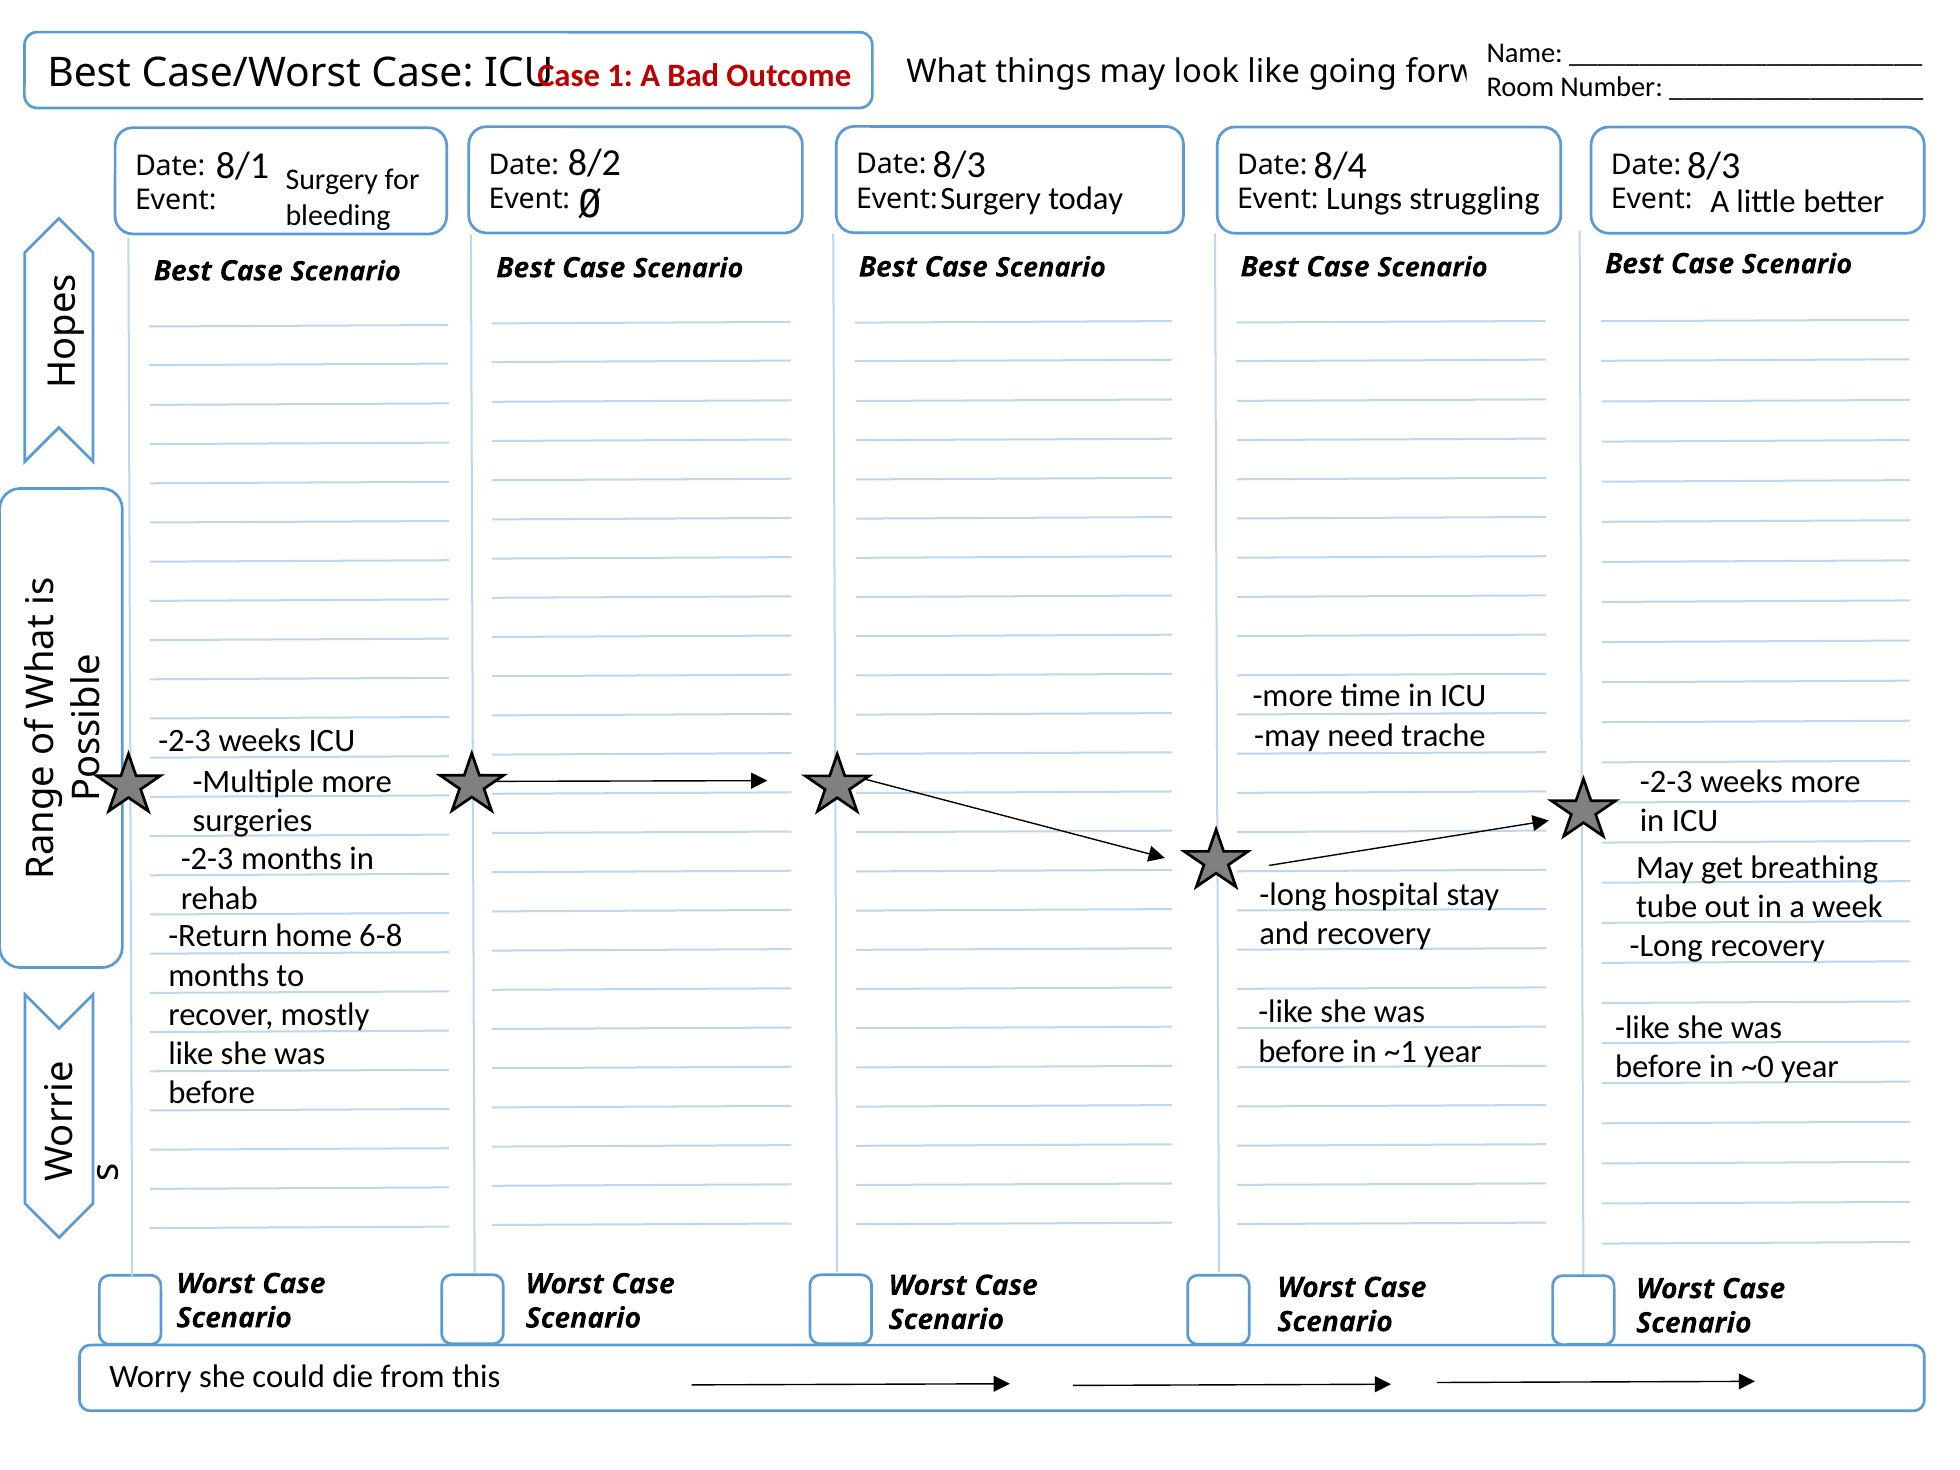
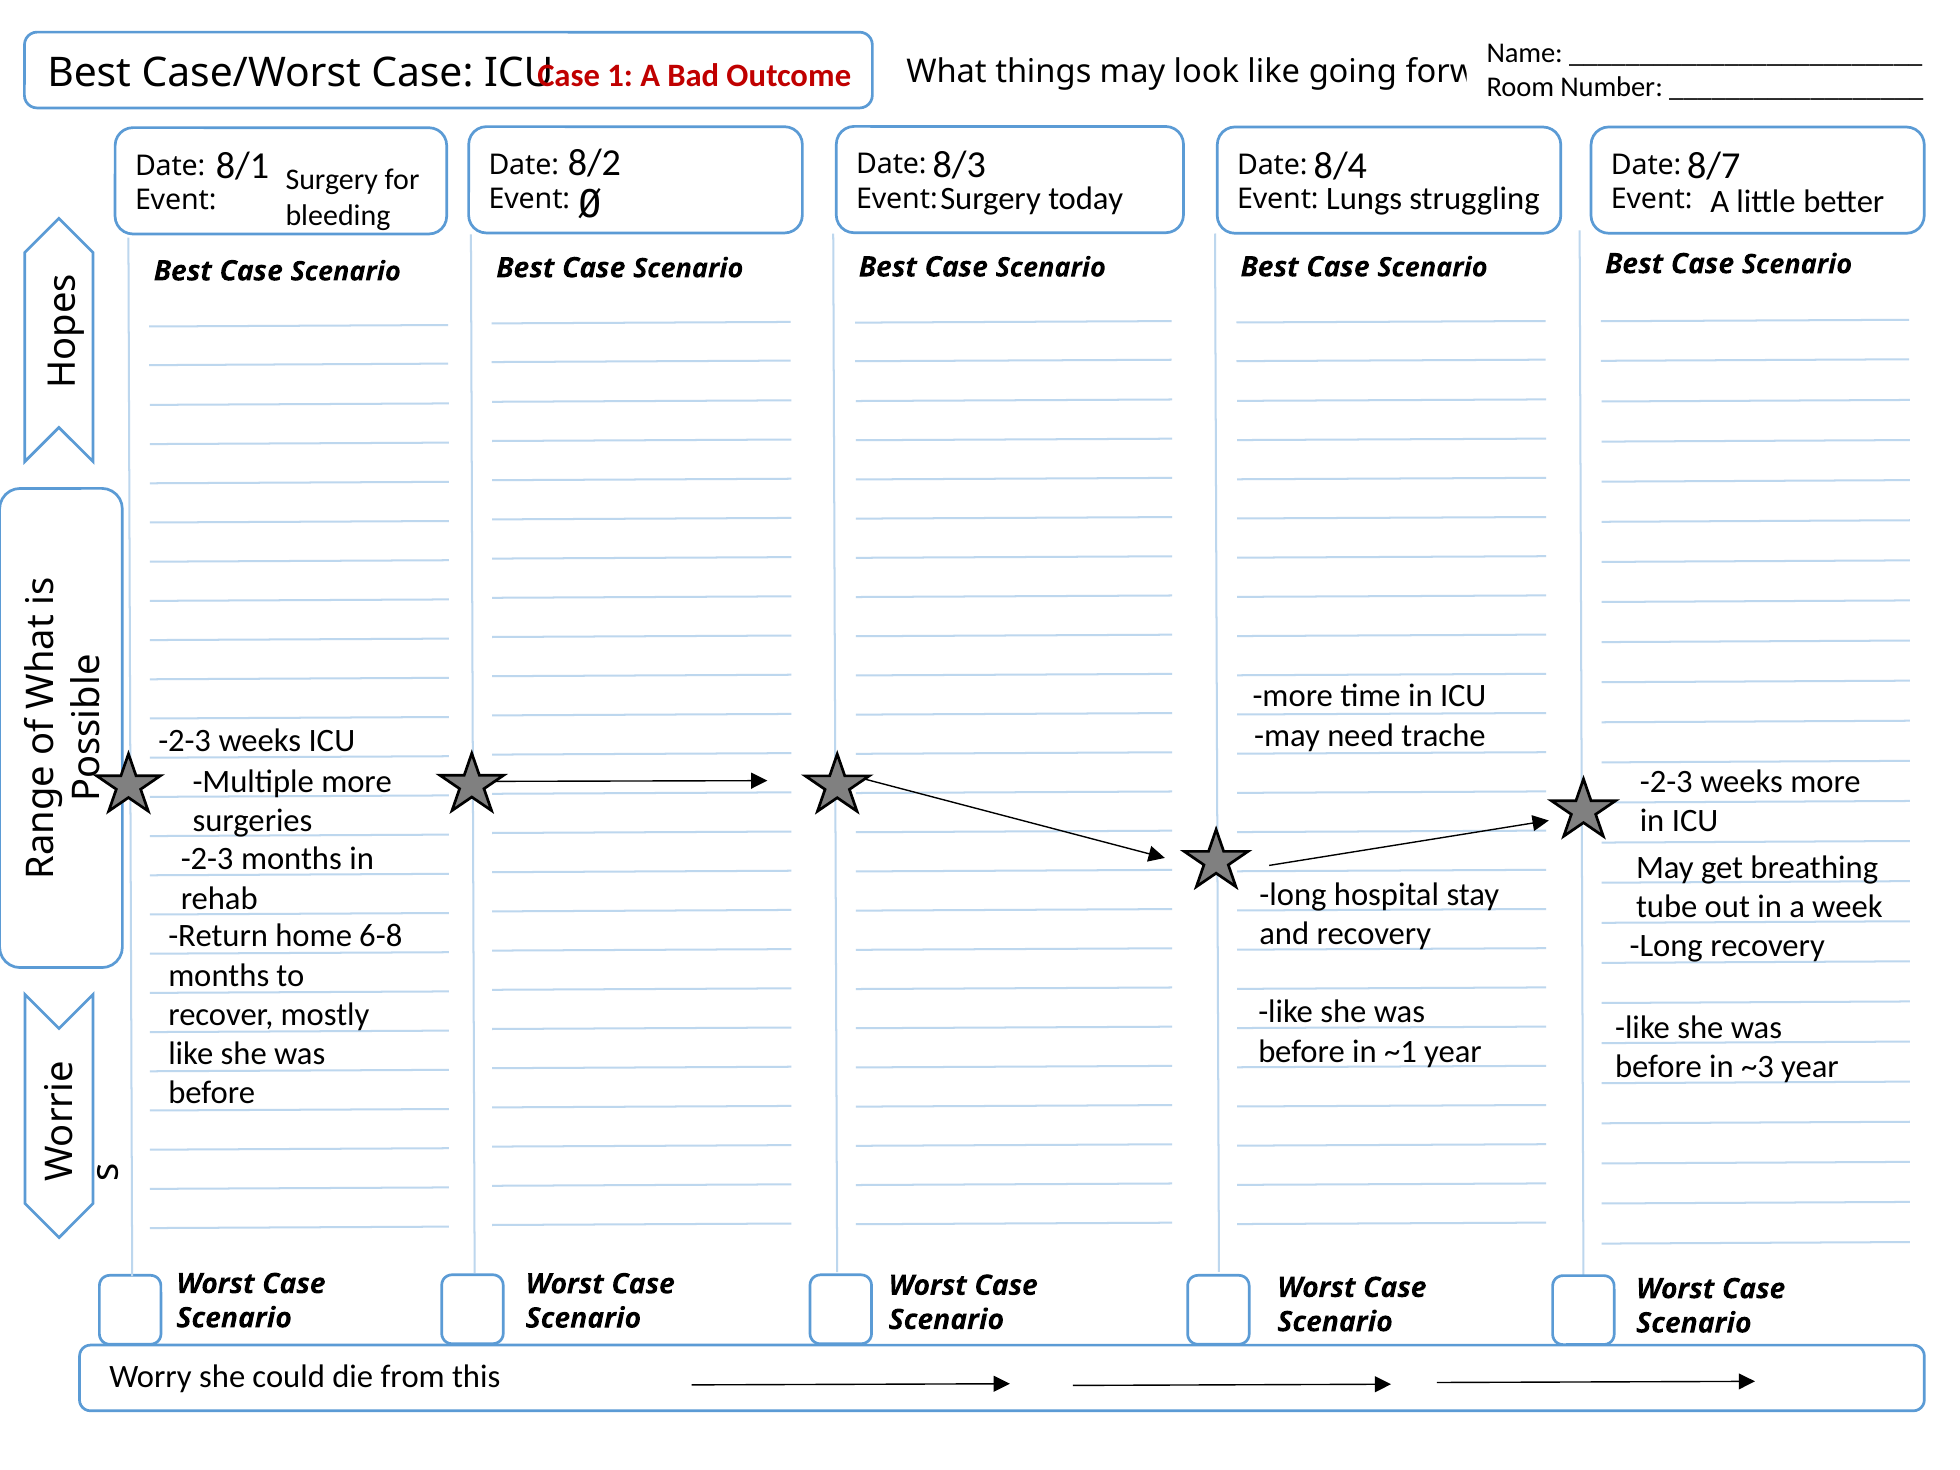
8/3 8/3: 8/3 -> 8/7
~0: ~0 -> ~3
